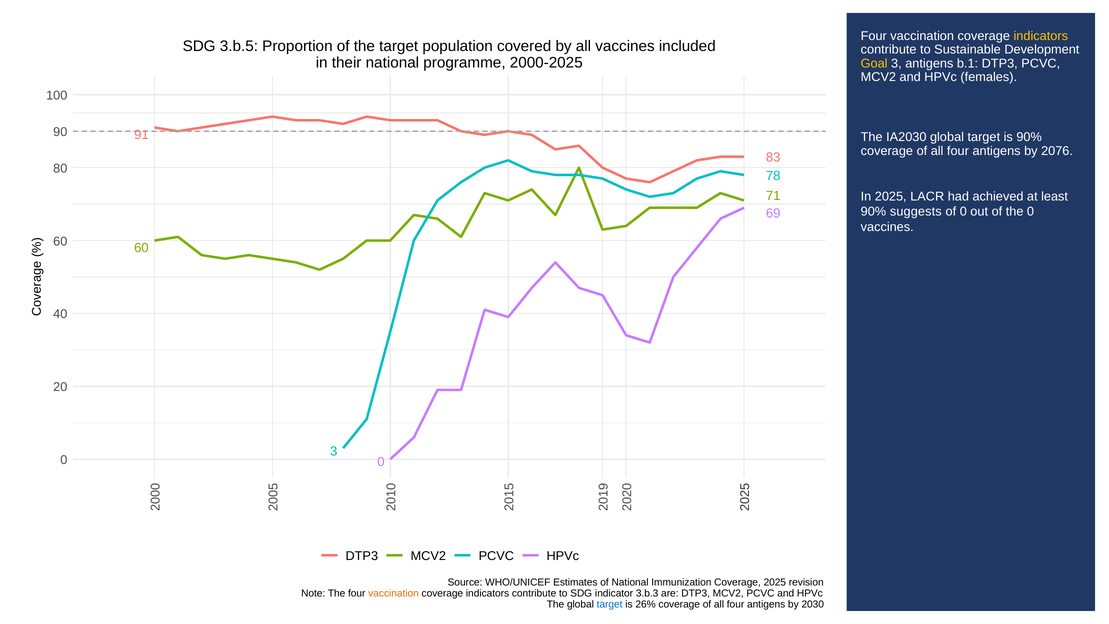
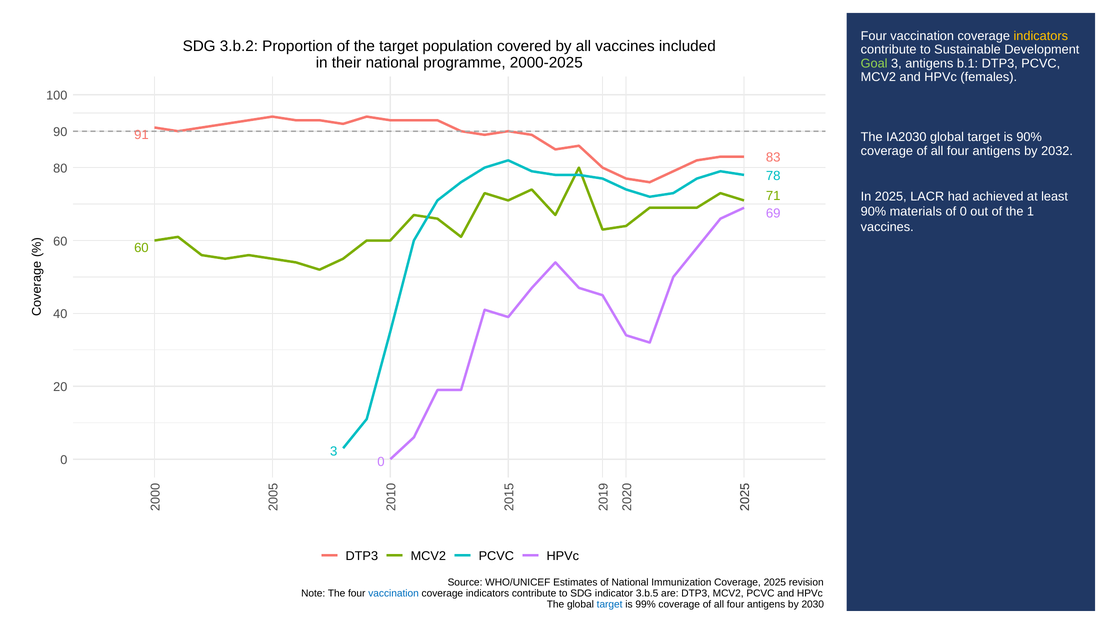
3.b.5: 3.b.5 -> 3.b.2
Goal colour: yellow -> light green
2076: 2076 -> 2032
suggests: suggests -> materials
the 0: 0 -> 1
vaccination at (394, 593) colour: orange -> blue
3.b.3: 3.b.3 -> 3.b.5
26%: 26% -> 99%
